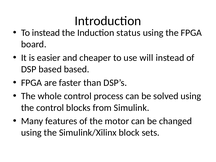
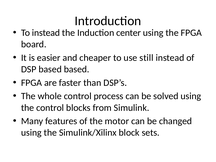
status: status -> center
will: will -> still
